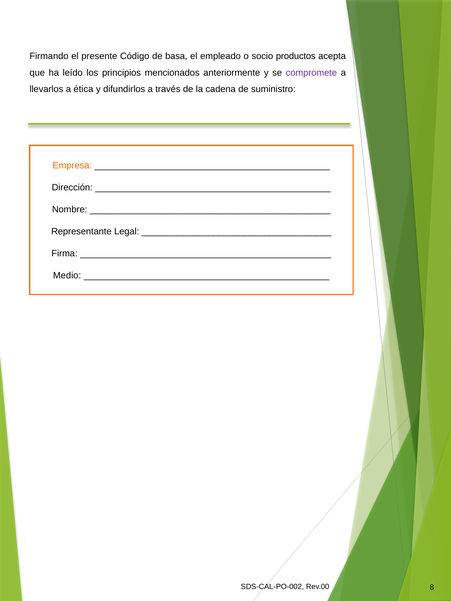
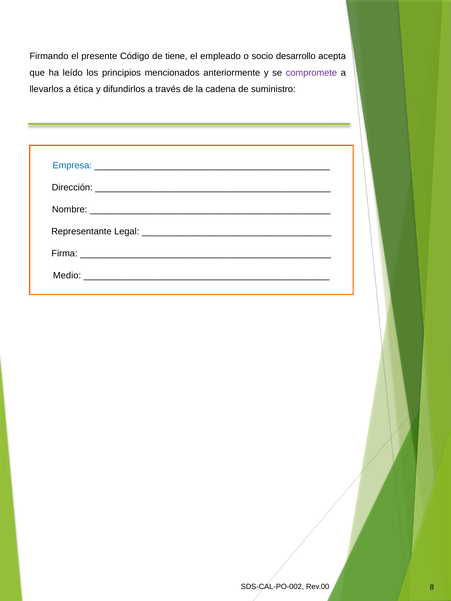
basa: basa -> tiene
productos: productos -> desarrollo
Empresa colour: orange -> blue
